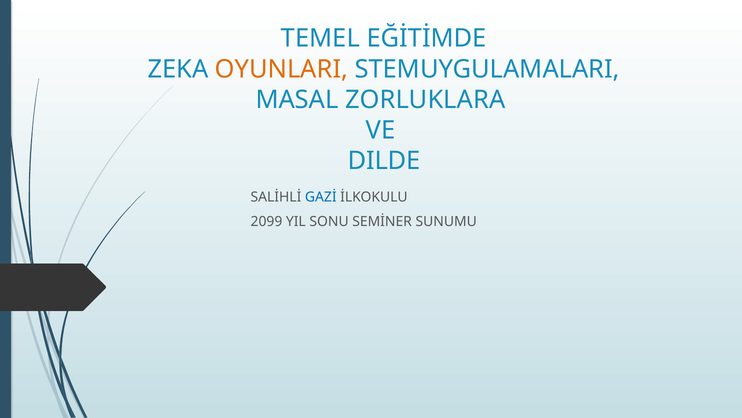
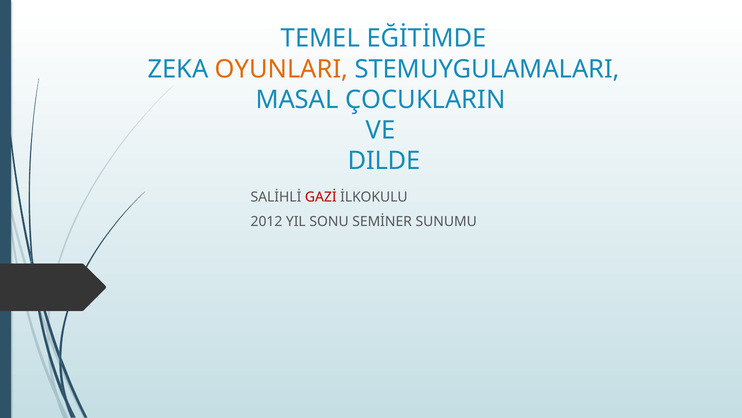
ZORLUKLARA: ZORLUKLARA -> ÇOCUKLARIN
GAZİ colour: blue -> red
2099: 2099 -> 2012
